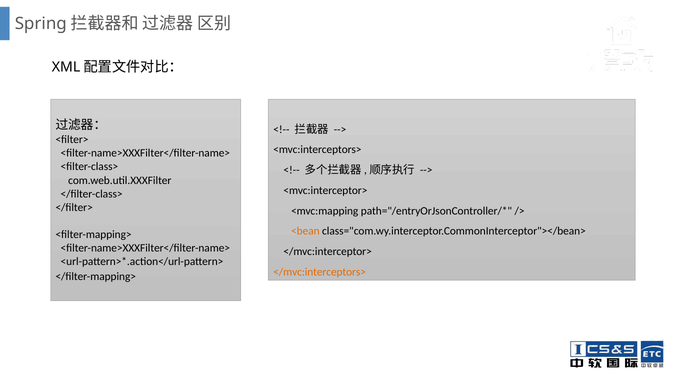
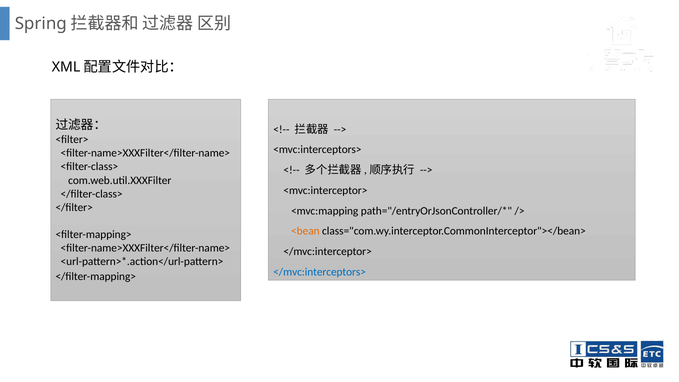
</mvc:interceptors> colour: orange -> blue
